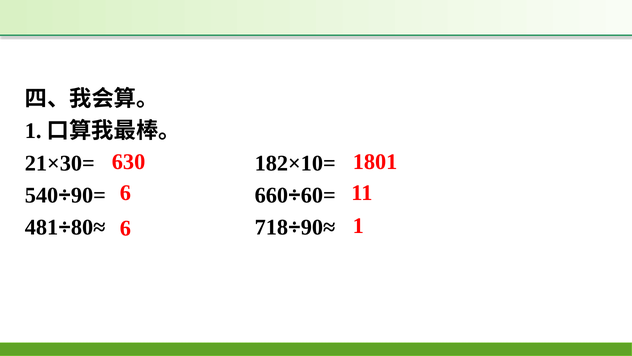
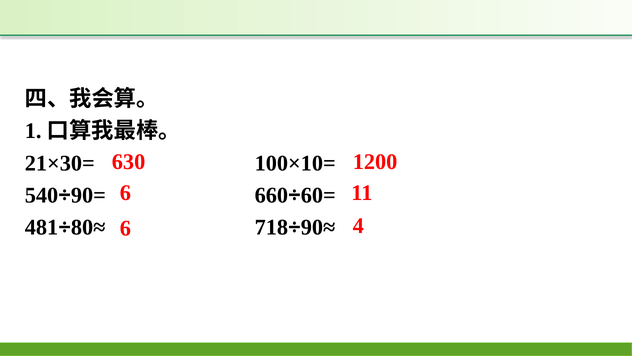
1801: 1801 -> 1200
182×10=: 182×10= -> 100×10=
6 1: 1 -> 4
